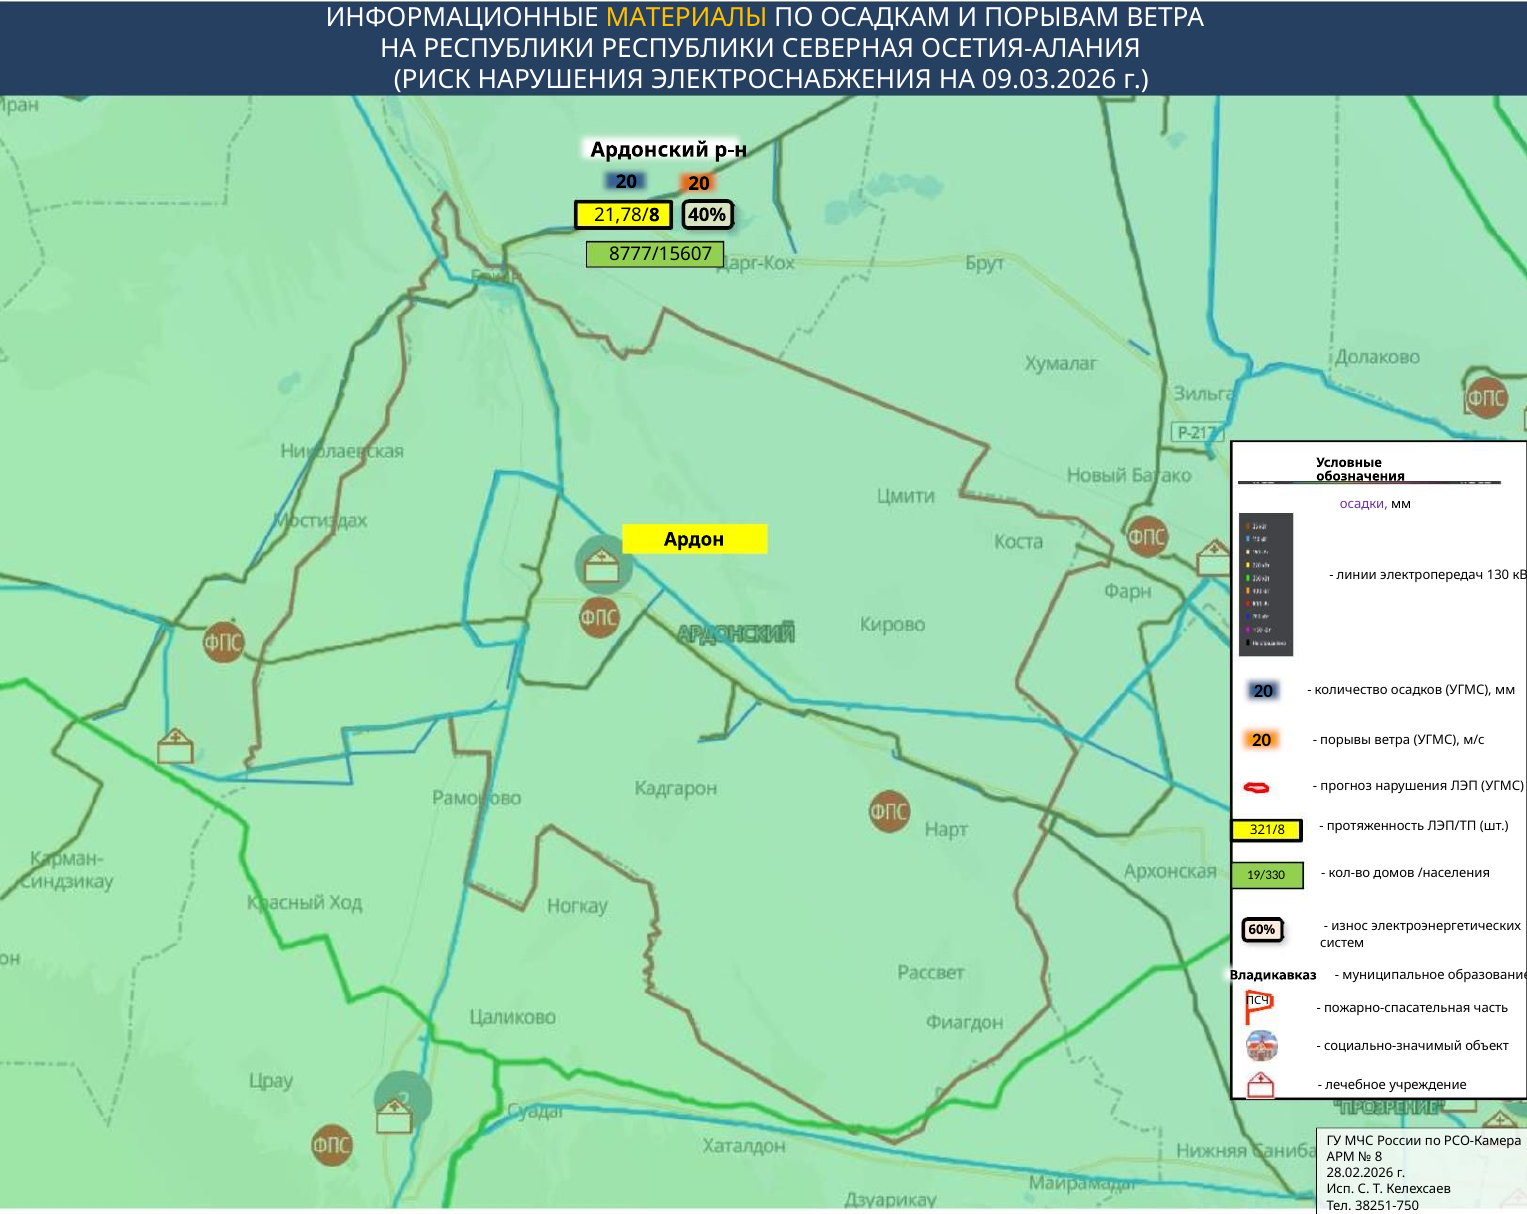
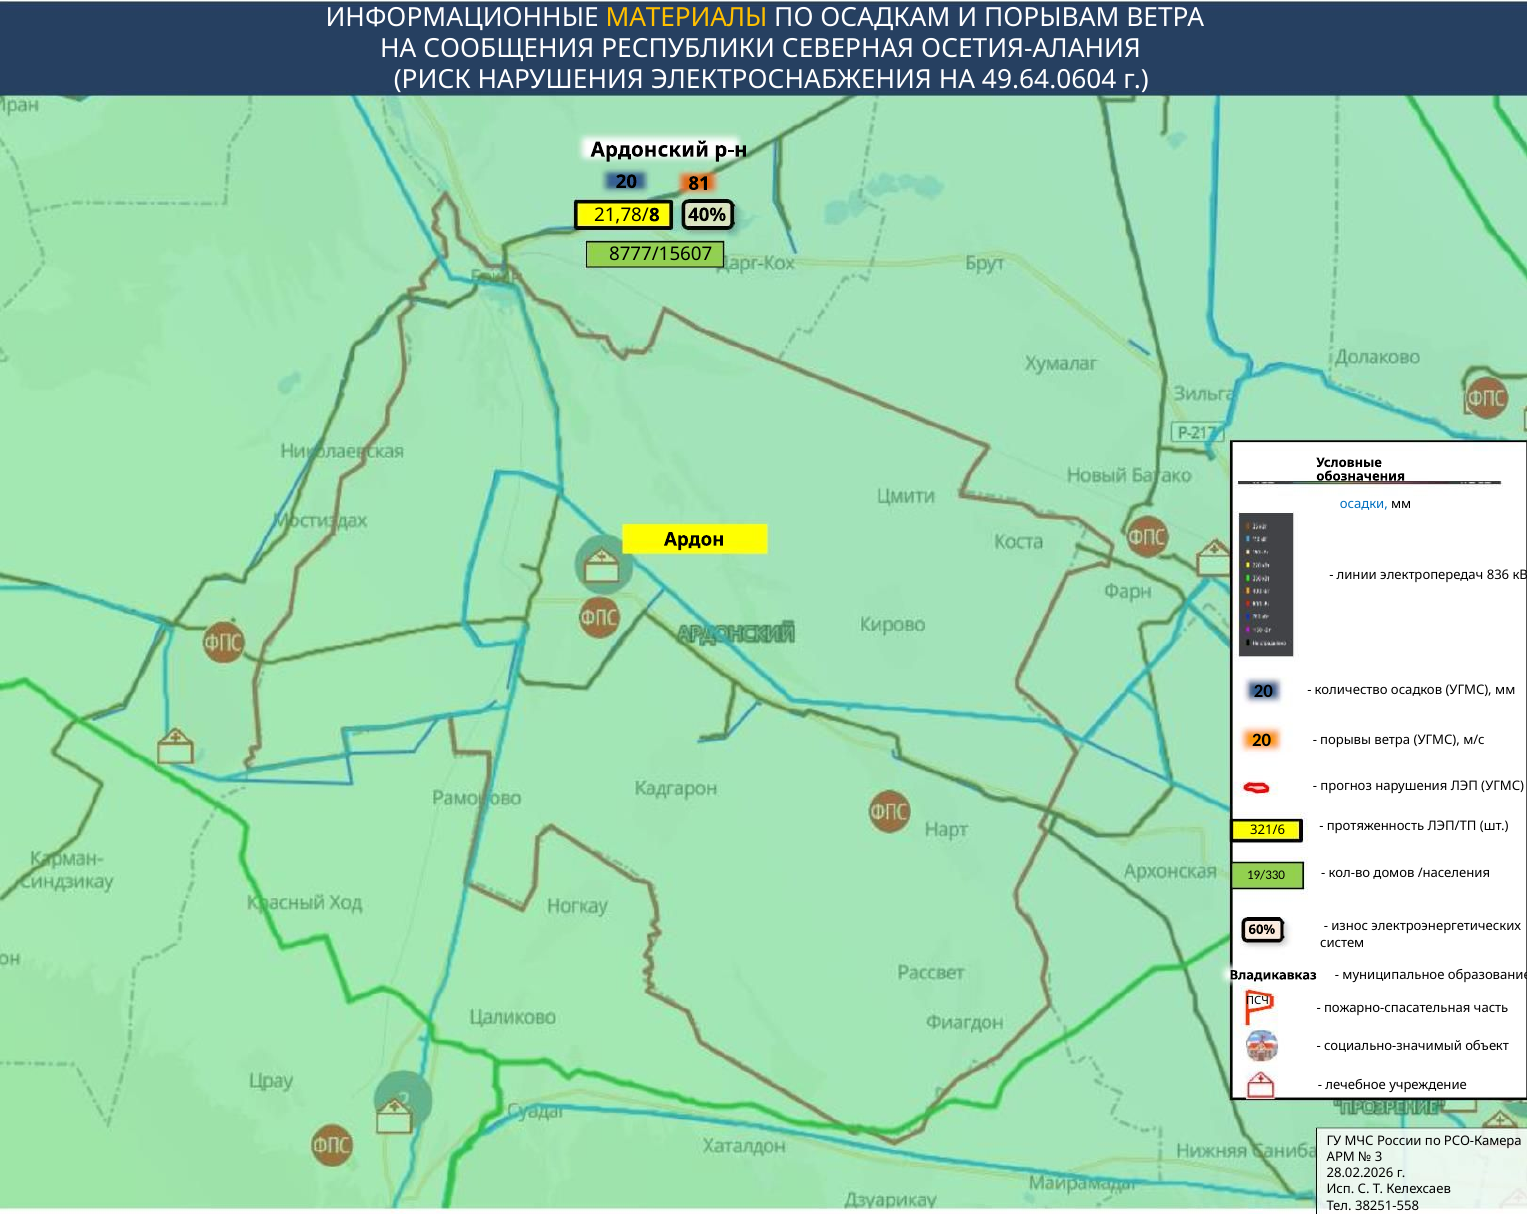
НА РЕСПУБЛИКИ: РЕСПУБЛИКИ -> СООБЩЕНИЯ
09.03.2026: 09.03.2026 -> 49.64.0604
20 at (699, 183): 20 -> 81
осадки colour: purple -> blue
130: 130 -> 836
321/8: 321/8 -> 321/6
8: 8 -> 3
38251-750: 38251-750 -> 38251-558
